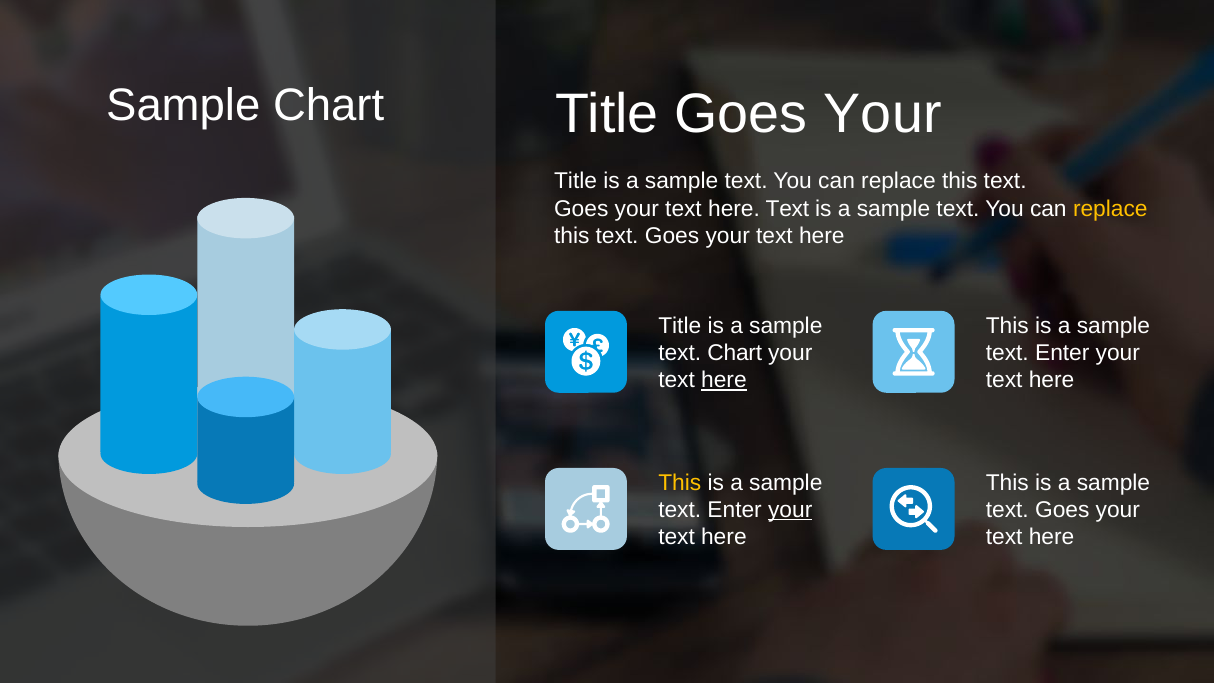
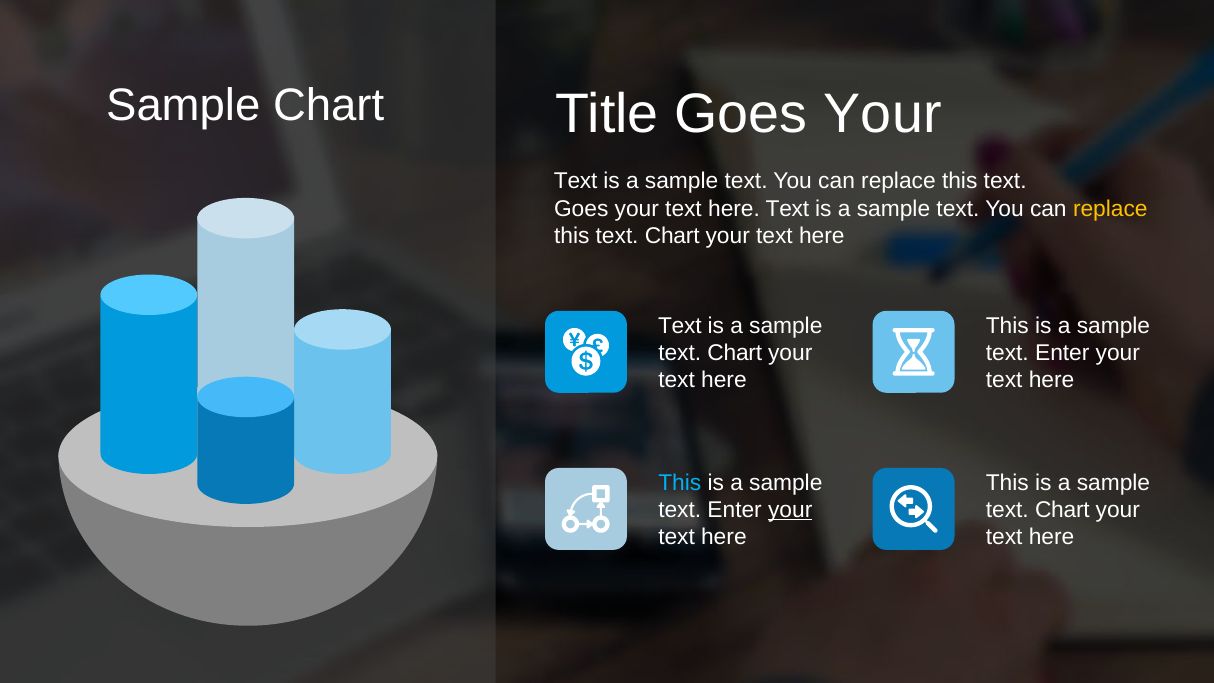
Title at (576, 181): Title -> Text
Goes at (672, 236): Goes -> Chart
Title at (680, 325): Title -> Text
here at (724, 380) underline: present -> none
This at (680, 483) colour: yellow -> light blue
Goes at (1062, 510): Goes -> Chart
